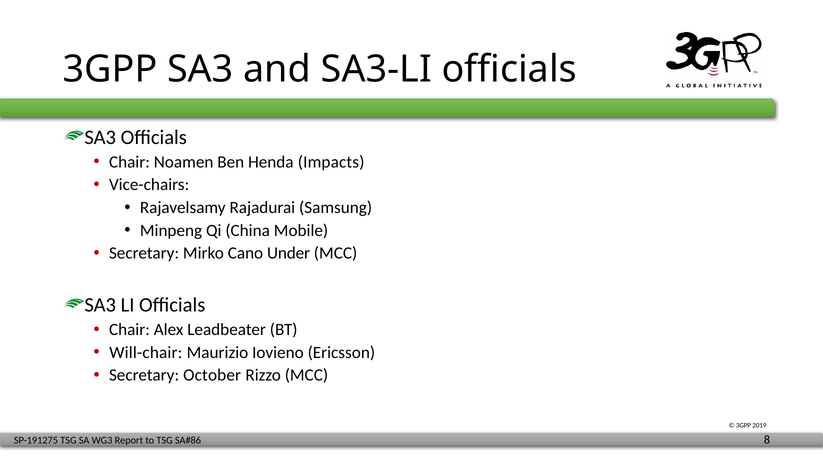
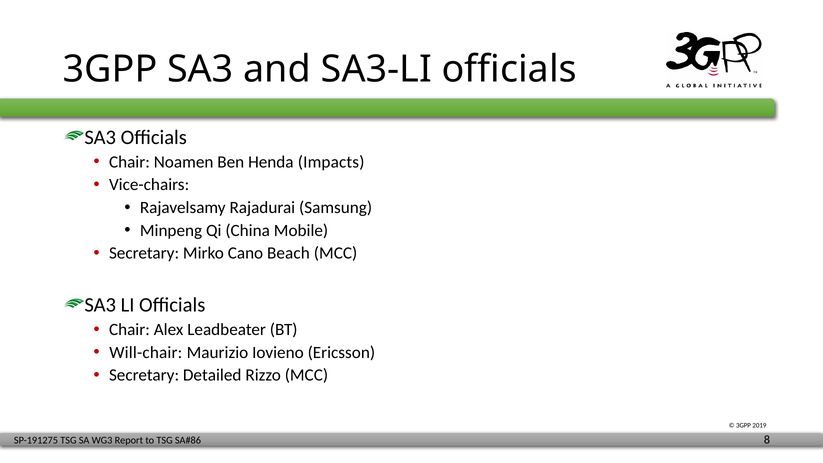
Under: Under -> Beach
October: October -> Detailed
